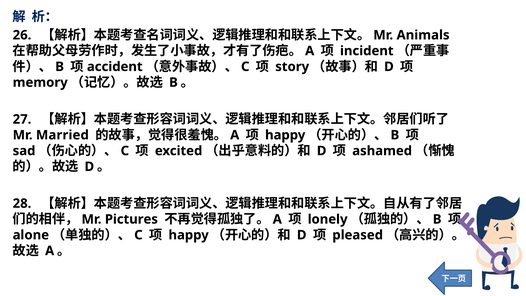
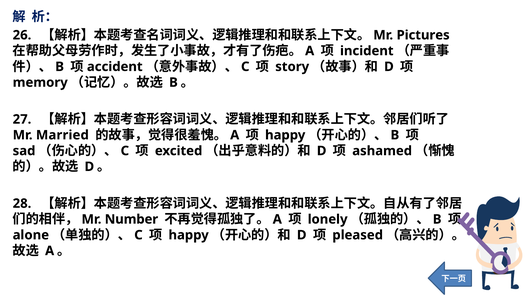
Animals: Animals -> Pictures
Pictures: Pictures -> Number
